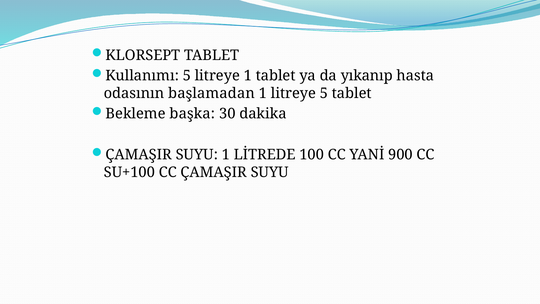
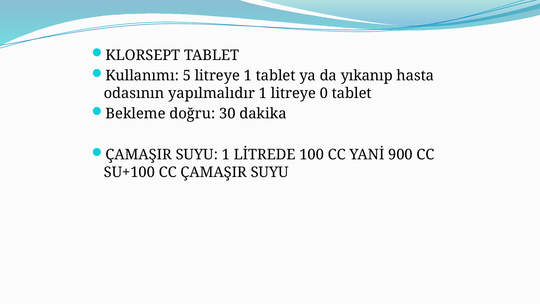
başlamadan: başlamadan -> yapılmalıdır
litreye 5: 5 -> 0
başka: başka -> doğru
